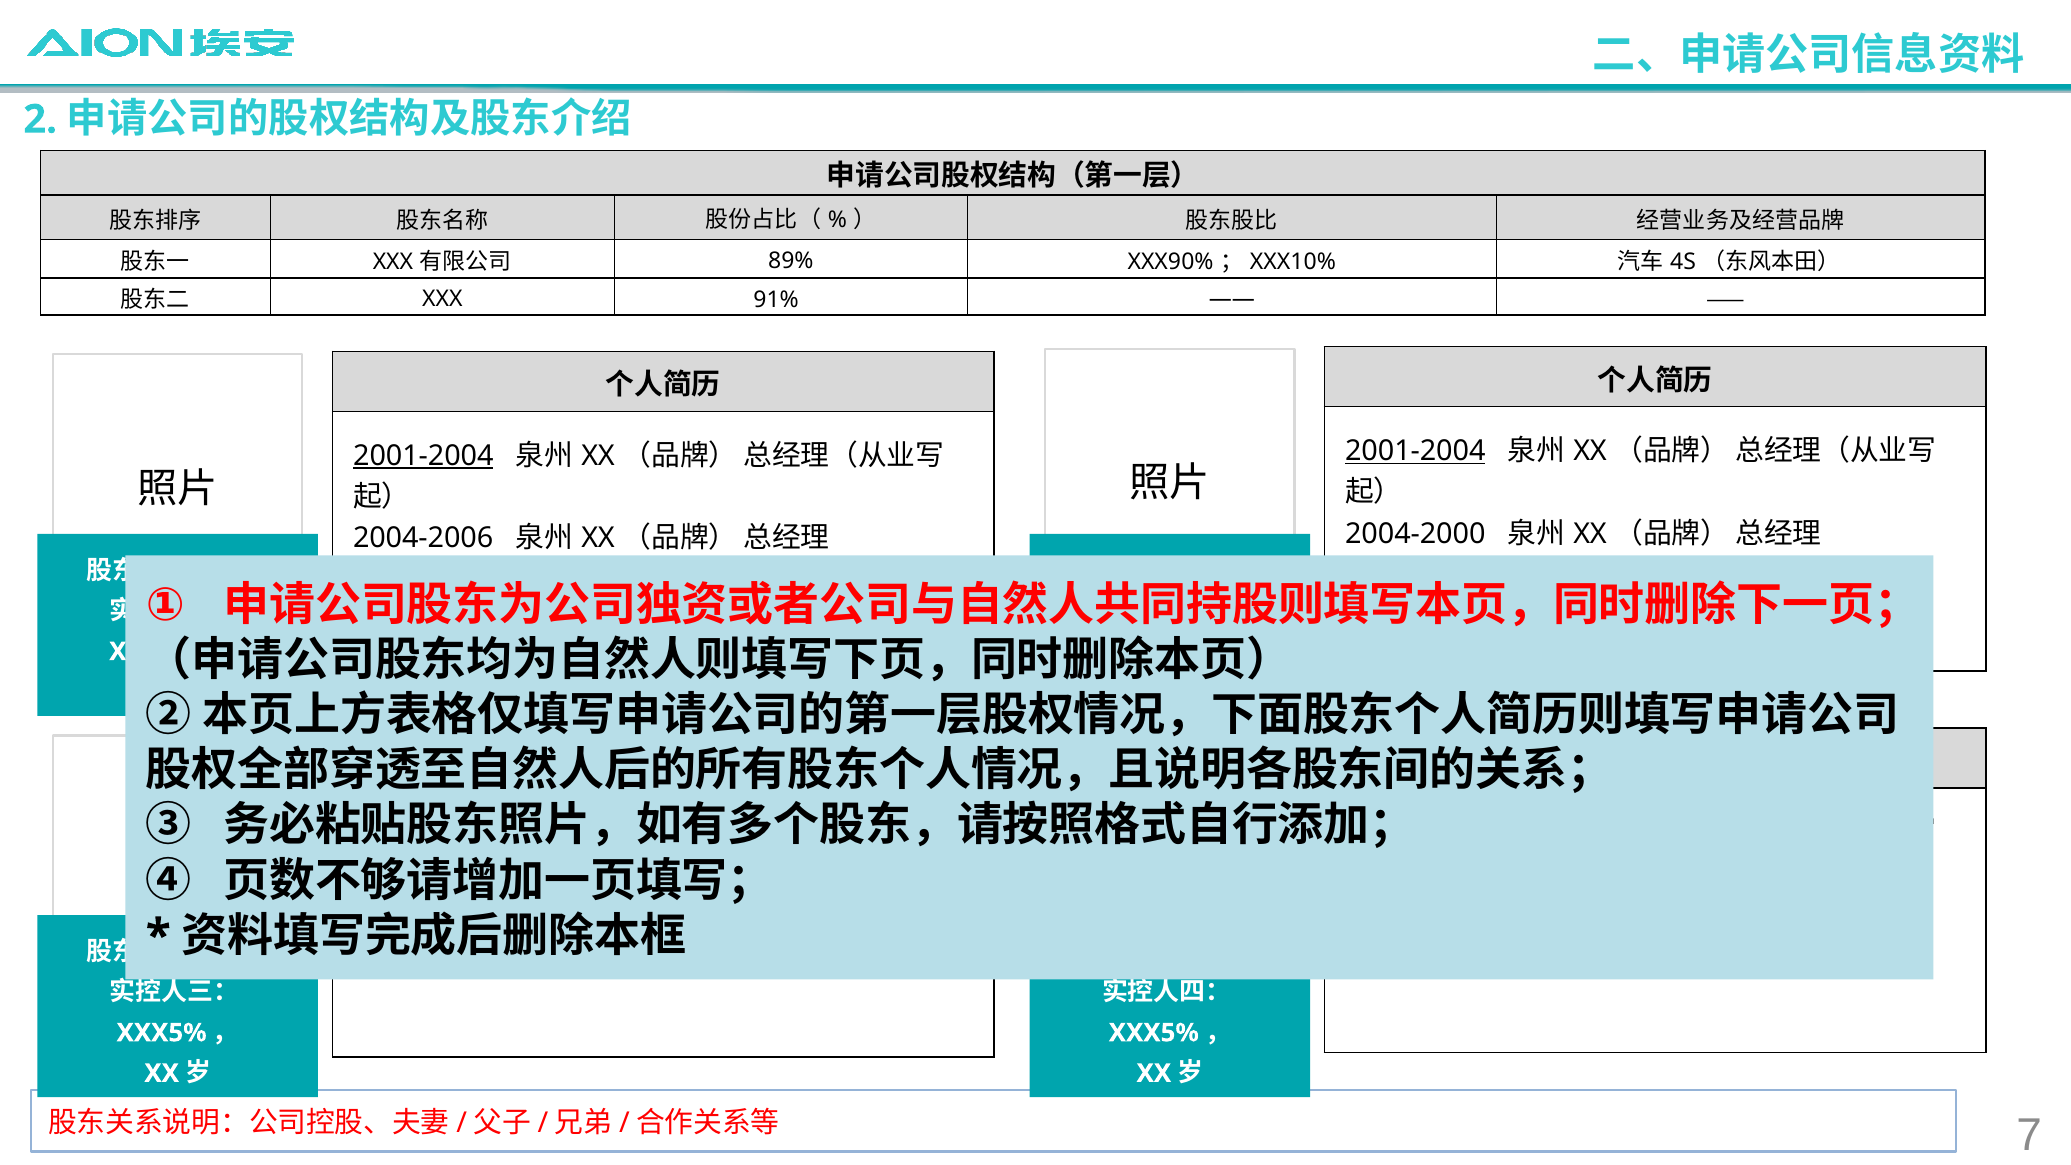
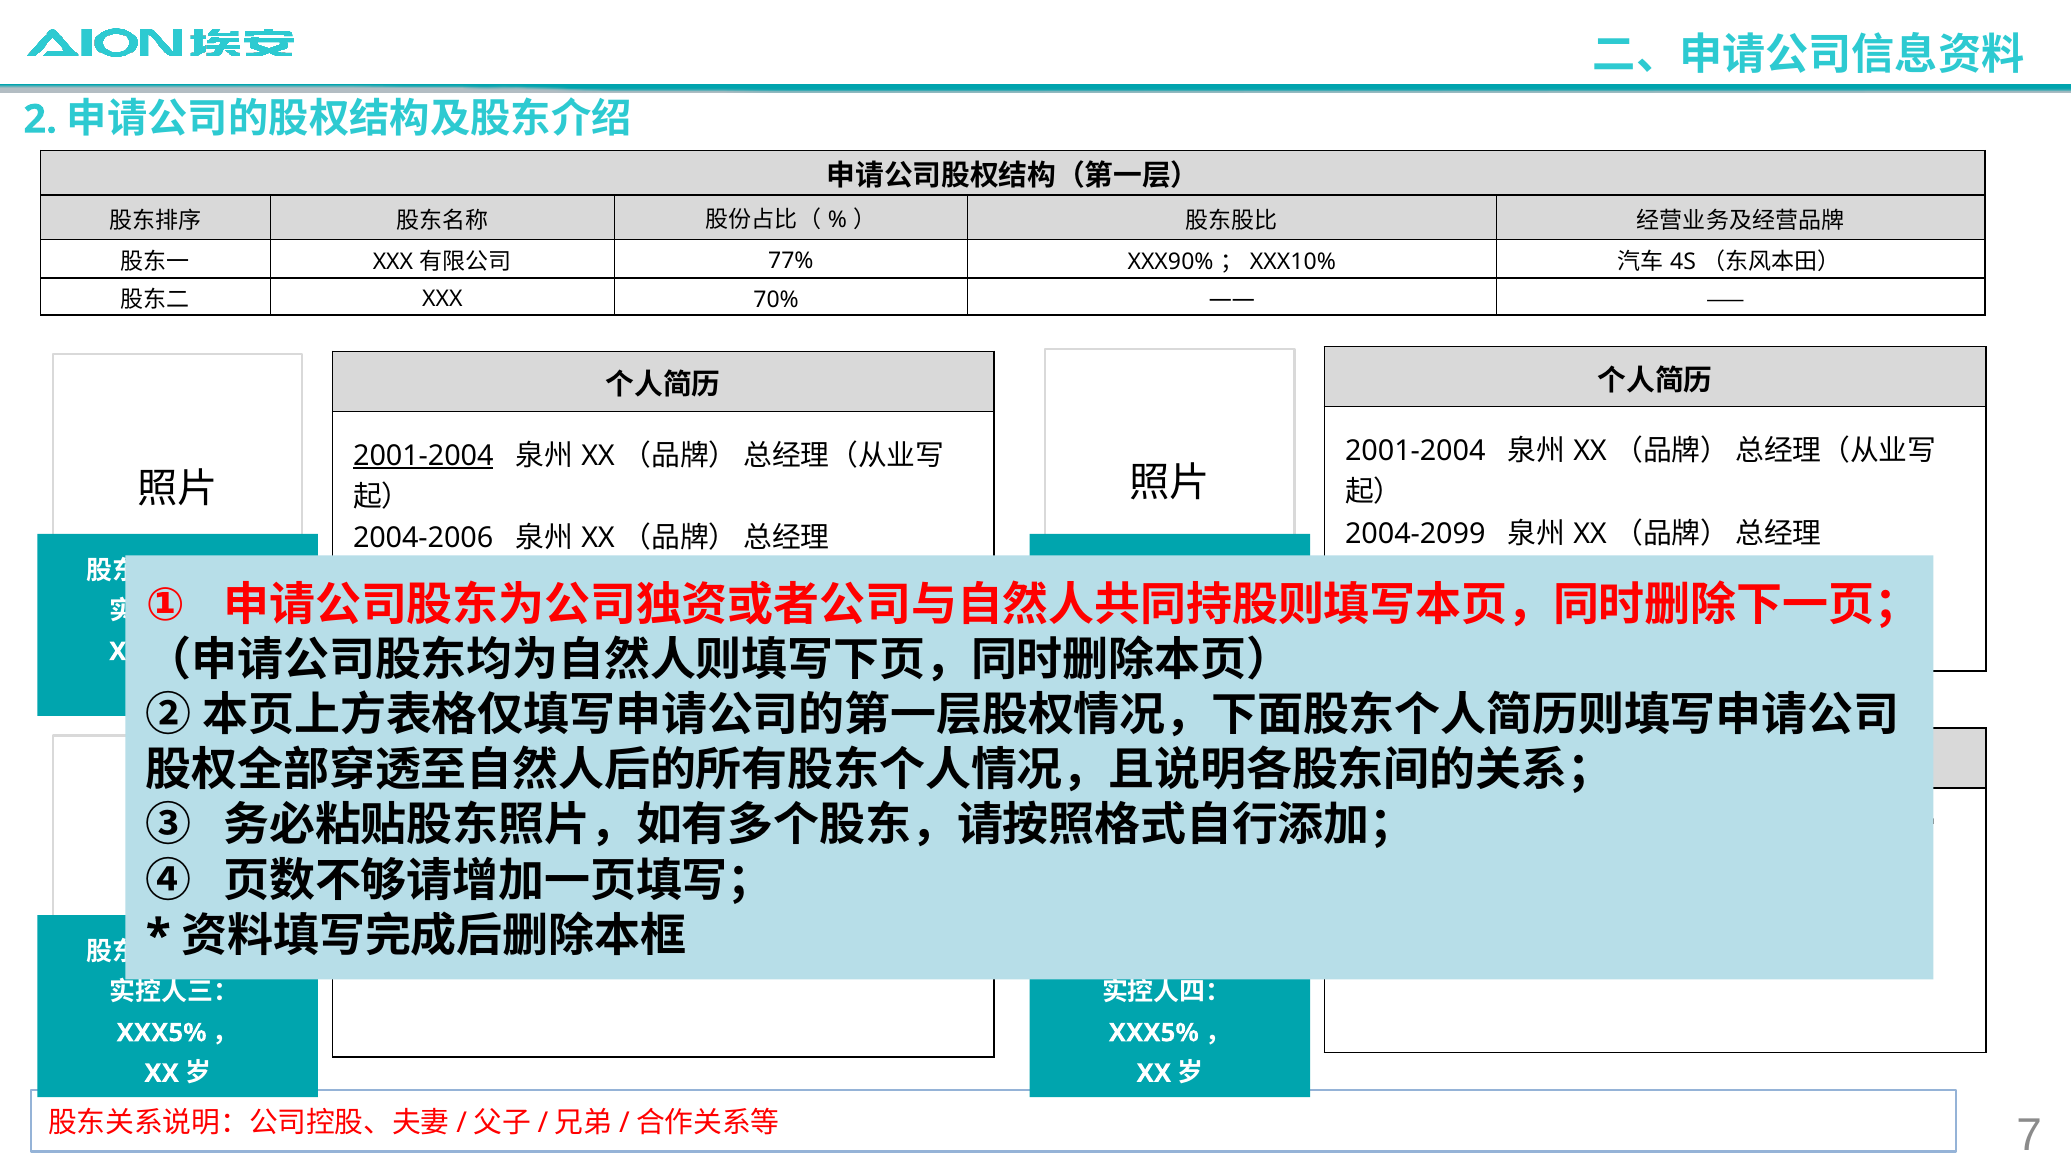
89%: 89% -> 77%
91%: 91% -> 70%
2001-2004 at (1415, 451) underline: present -> none
2004-2000: 2004-2000 -> 2004-2099
